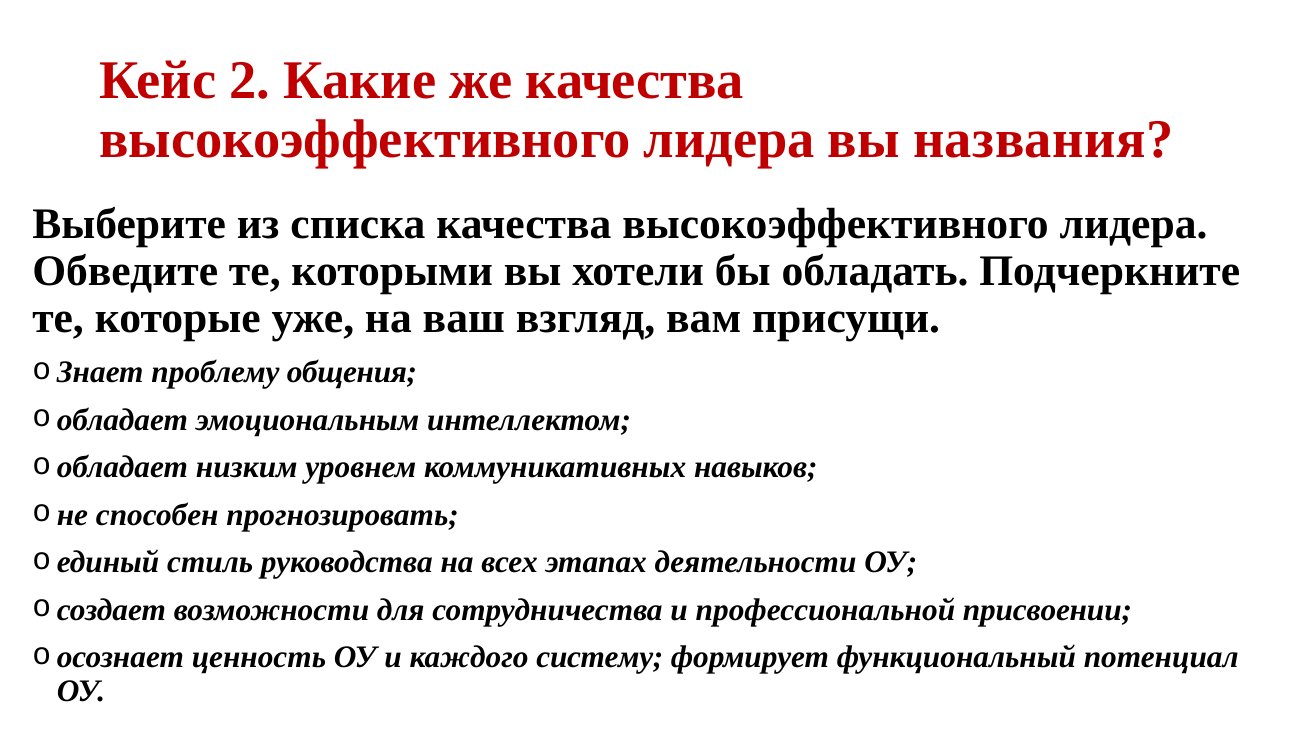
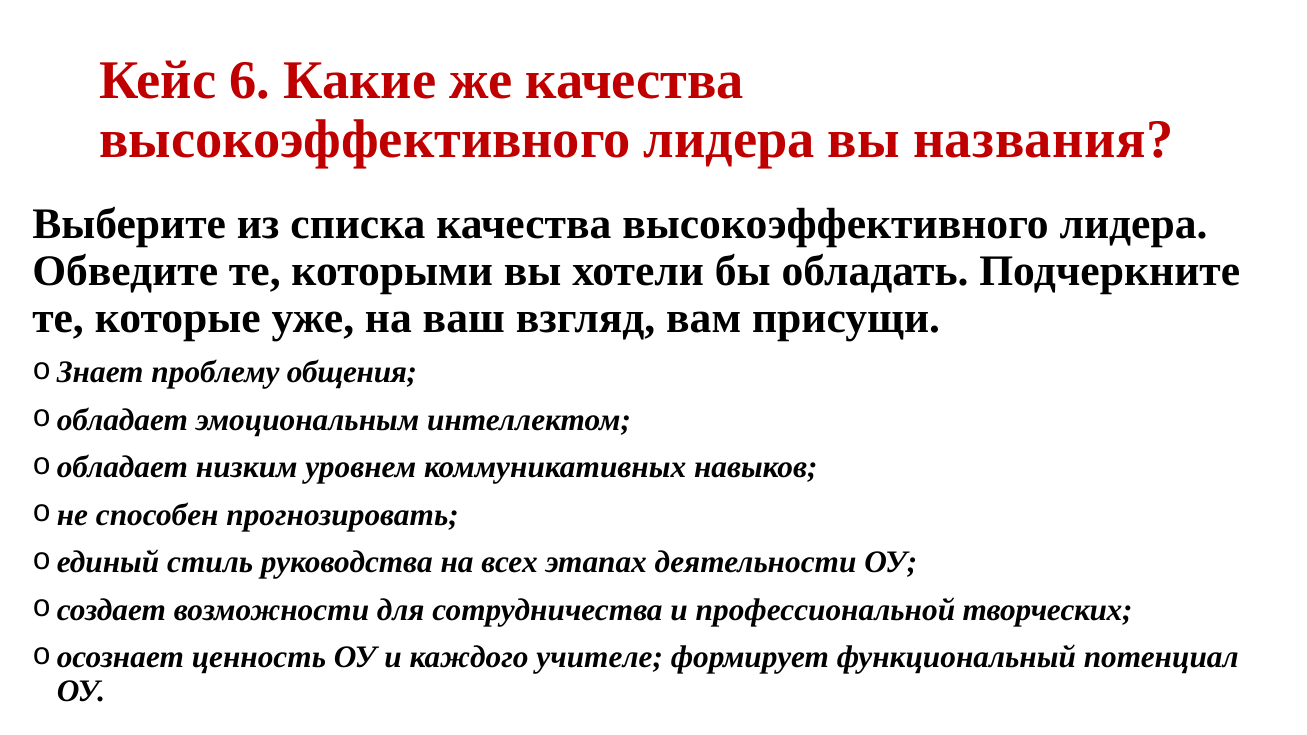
2: 2 -> 6
присвоении: присвоении -> творческих
систему: систему -> учителе
